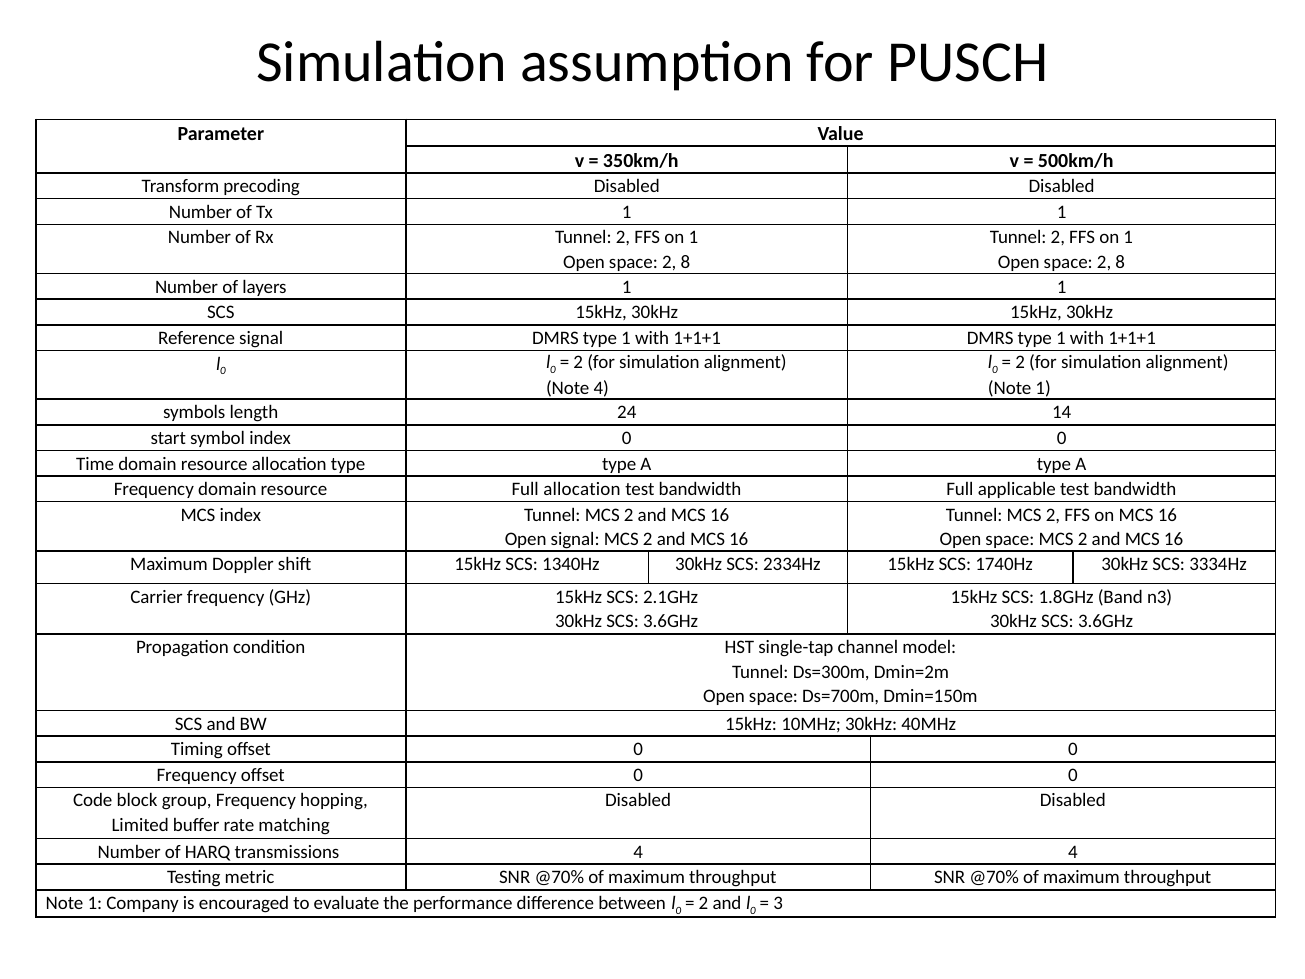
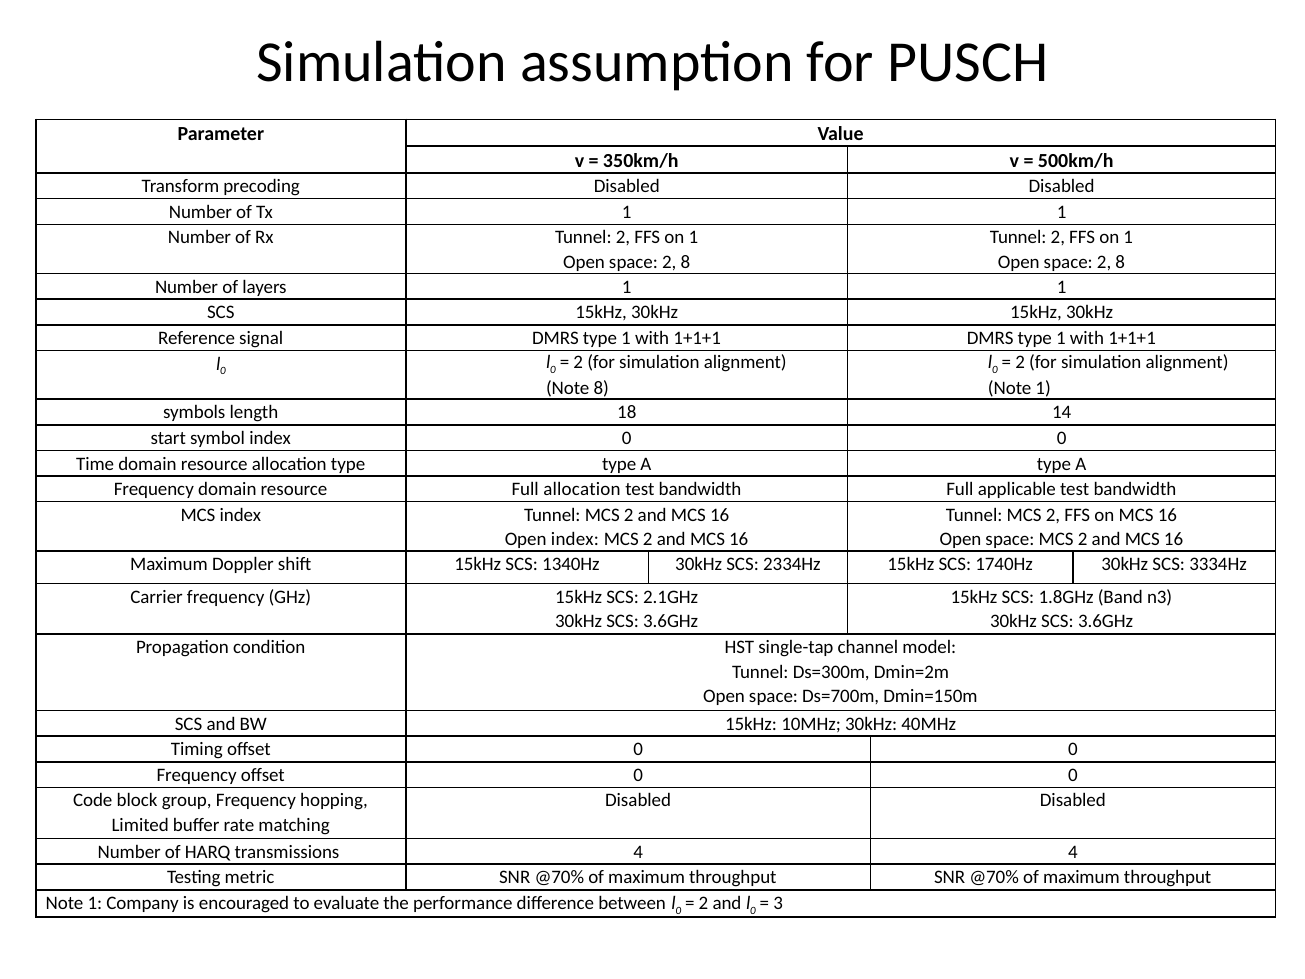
Note 4: 4 -> 8
24: 24 -> 18
Open signal: signal -> index
